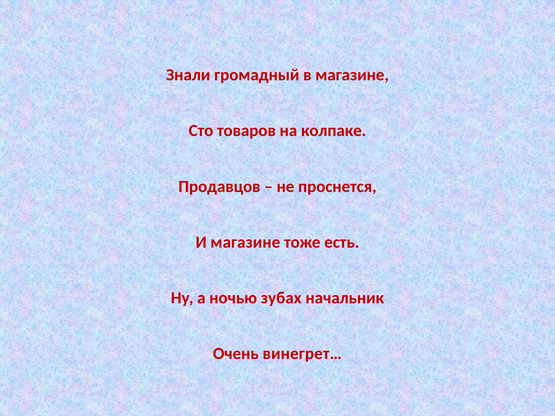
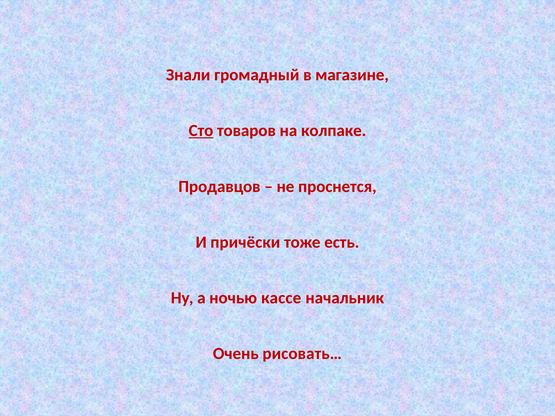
Сто underline: none -> present
И магазине: магазине -> причёски
зубах: зубах -> кассе
винегрет…: винегрет… -> рисовать…
